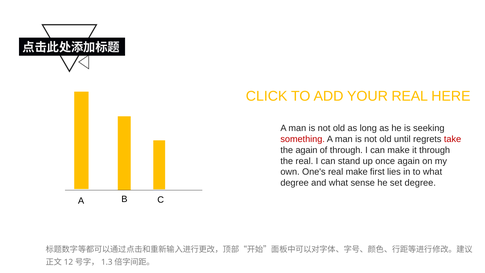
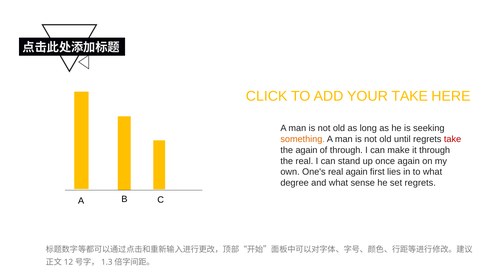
YOUR REAL: REAL -> TAKE
something colour: red -> orange
real make: make -> again
set degree: degree -> regrets
